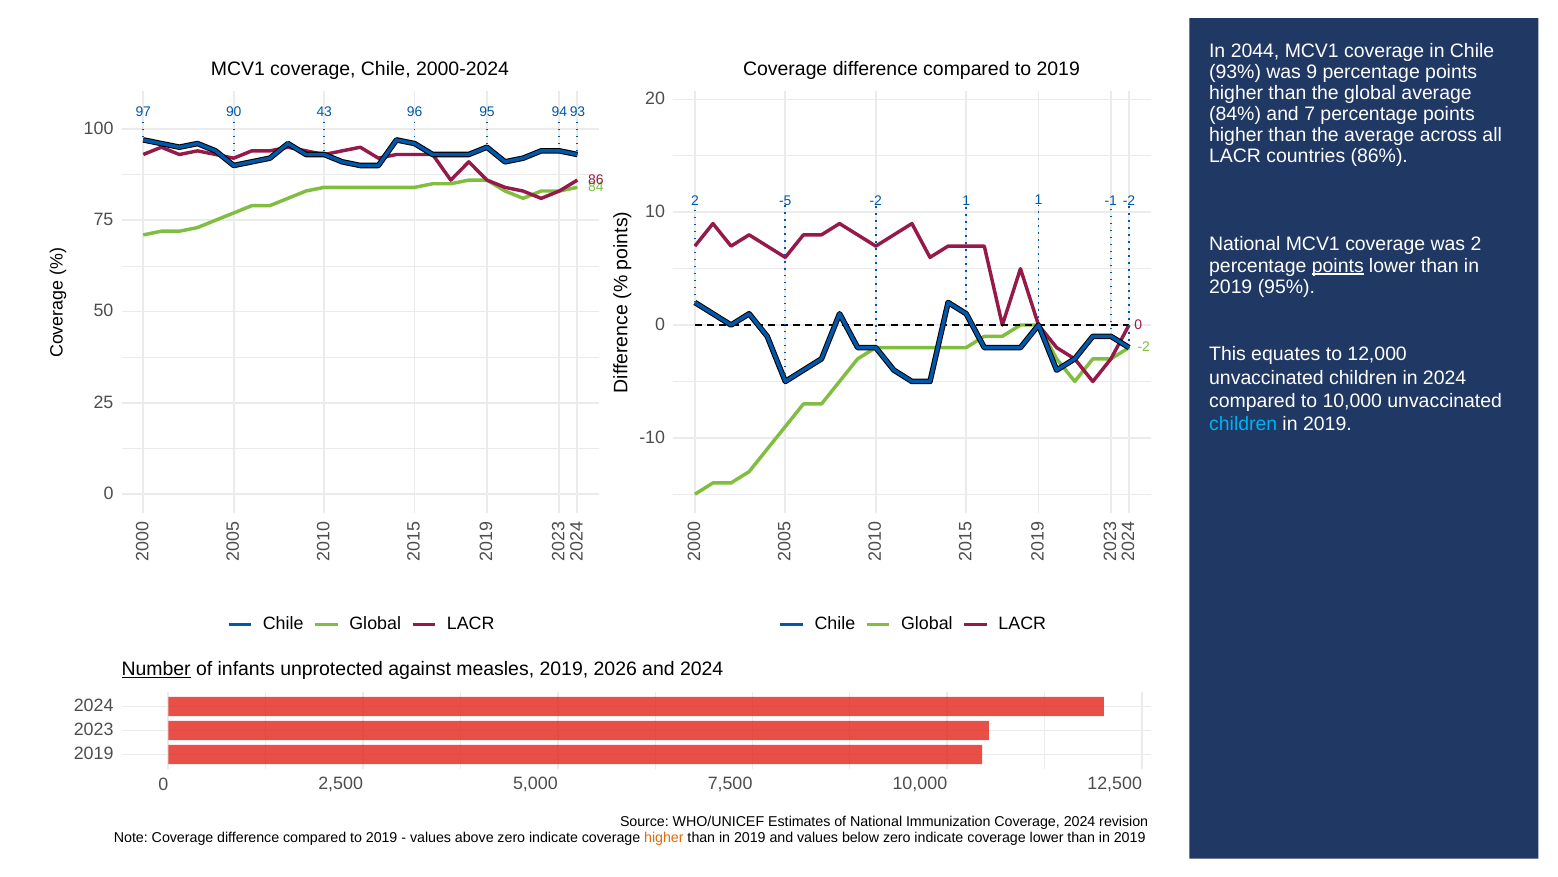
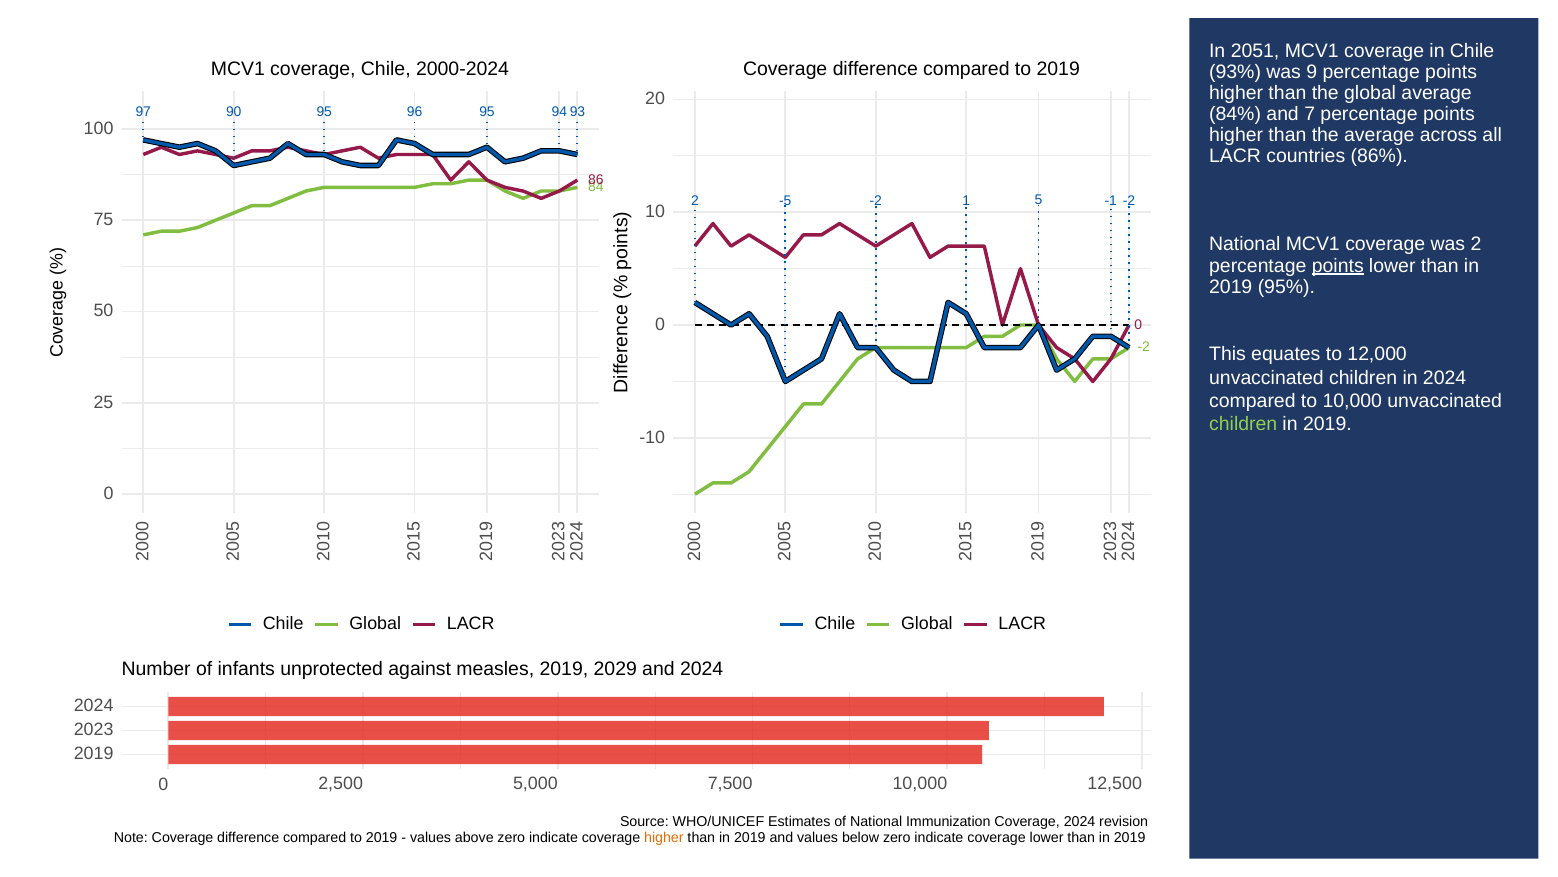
2044: 2044 -> 2051
90 43: 43 -> 95
-2 1 1: 1 -> 5
children at (1243, 424) colour: light blue -> light green
Number underline: present -> none
2026: 2026 -> 2029
